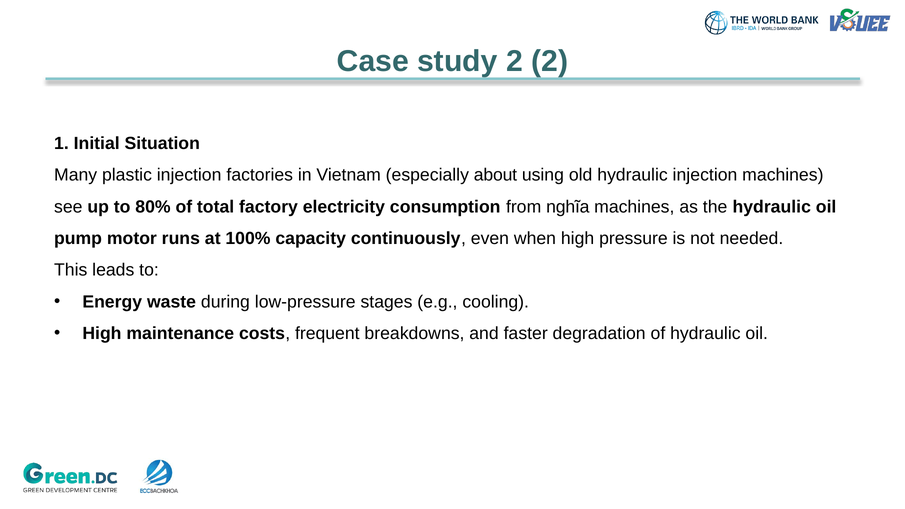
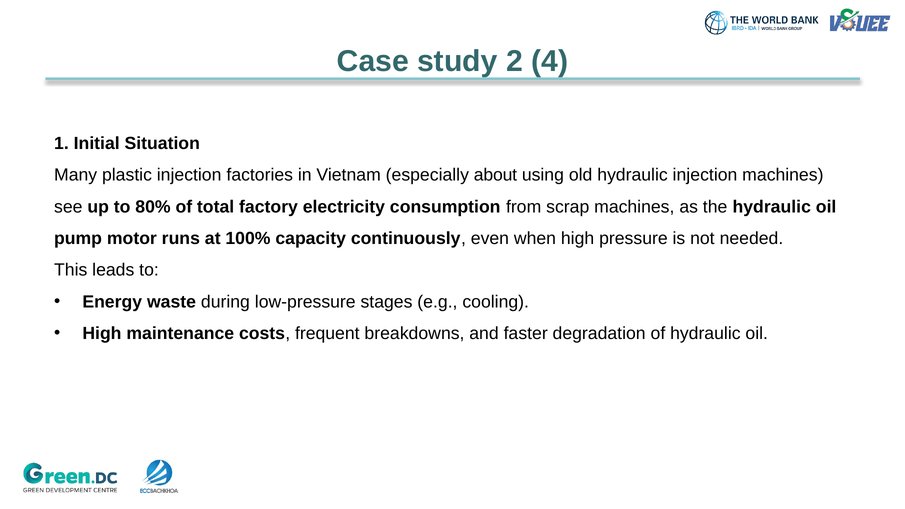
2 2: 2 -> 4
nghĩa: nghĩa -> scrap
